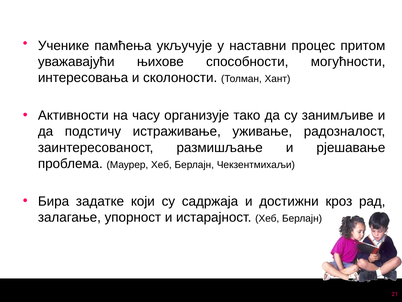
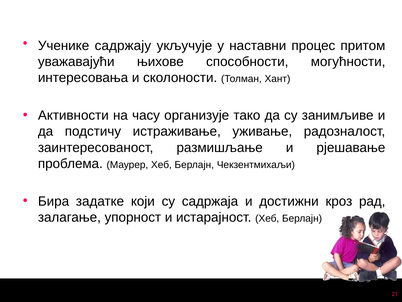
памћења: памћења -> садржају
